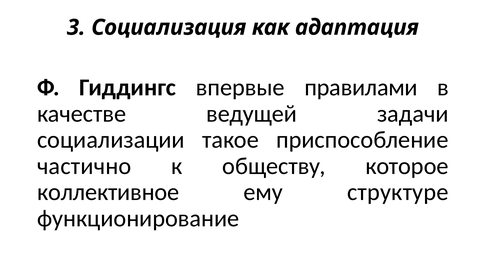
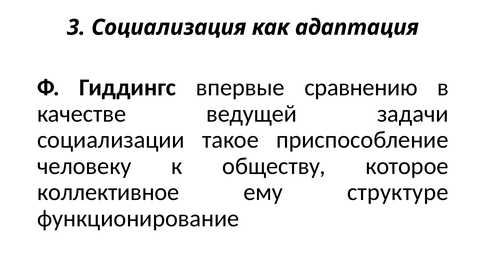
правилами: правилами -> сравнению
частично: частично -> человеку
